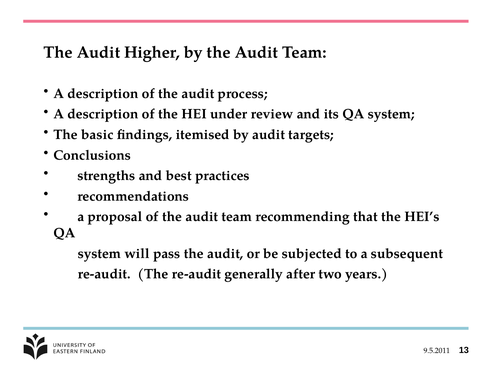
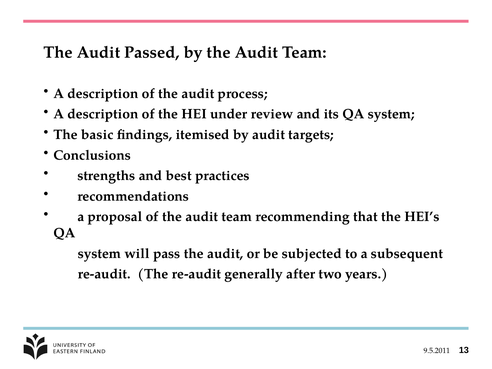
Higher: Higher -> Passed
